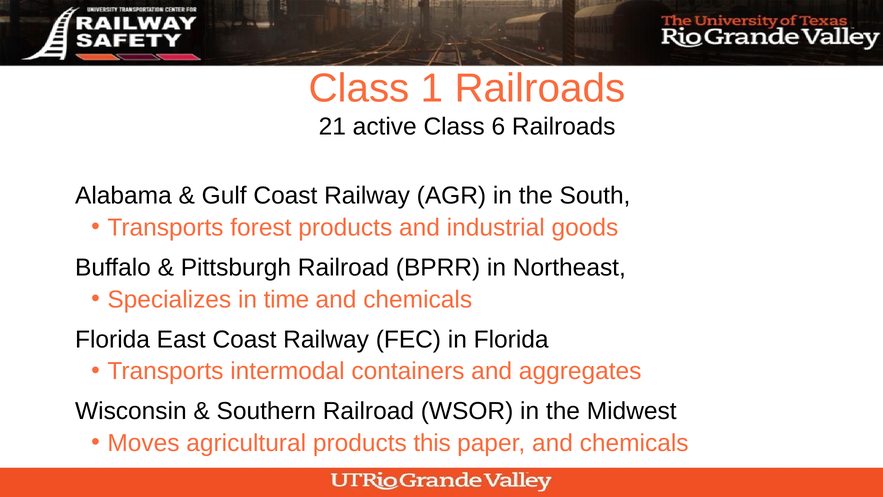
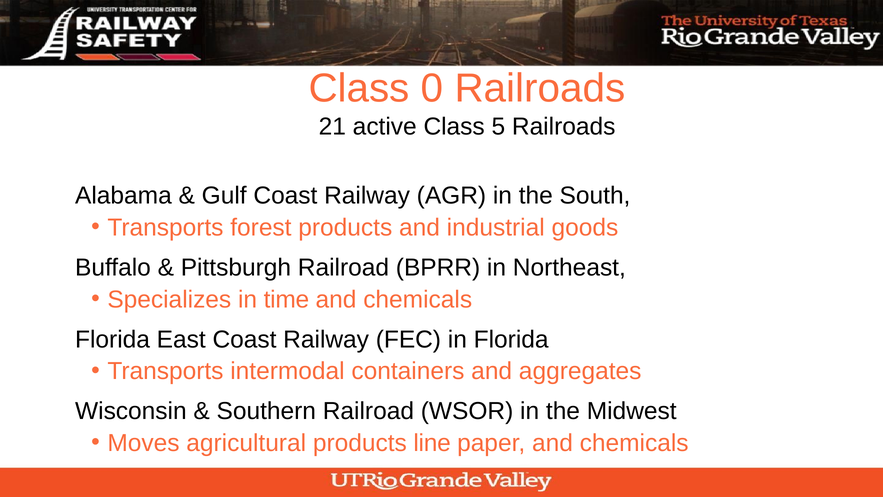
1: 1 -> 0
6: 6 -> 5
this: this -> line
